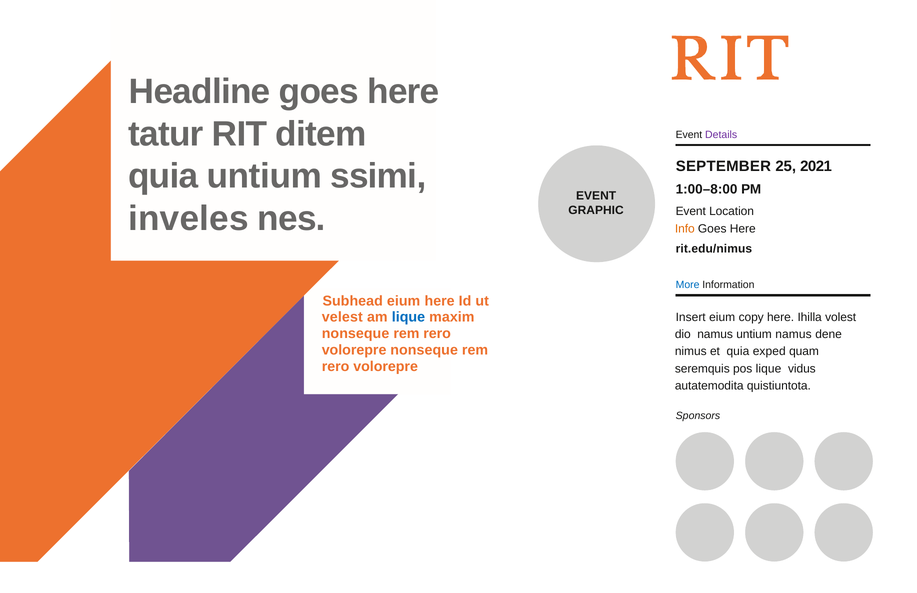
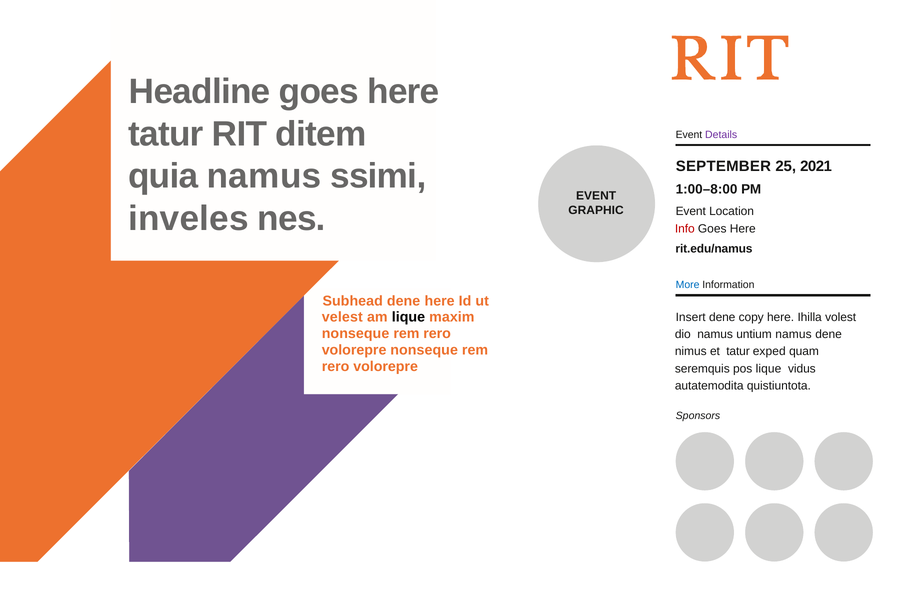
quia untium: untium -> namus
Info colour: orange -> red
rit.edu/nimus: rit.edu/nimus -> rit.edu/namus
Subhead eium: eium -> dene
lique at (408, 317) colour: blue -> black
Insert eium: eium -> dene
et quia: quia -> tatur
